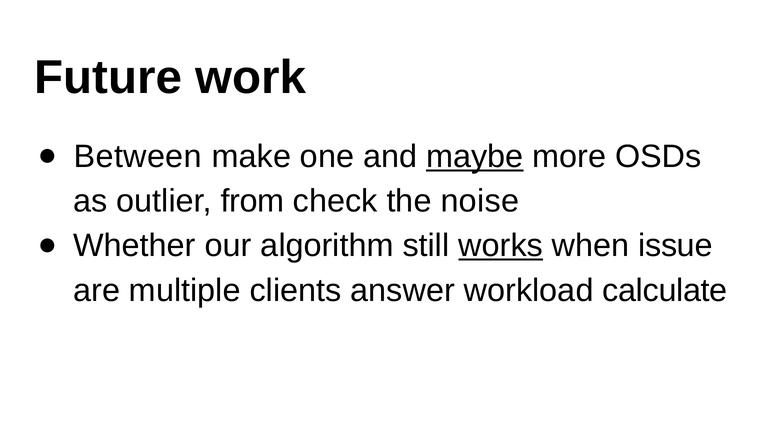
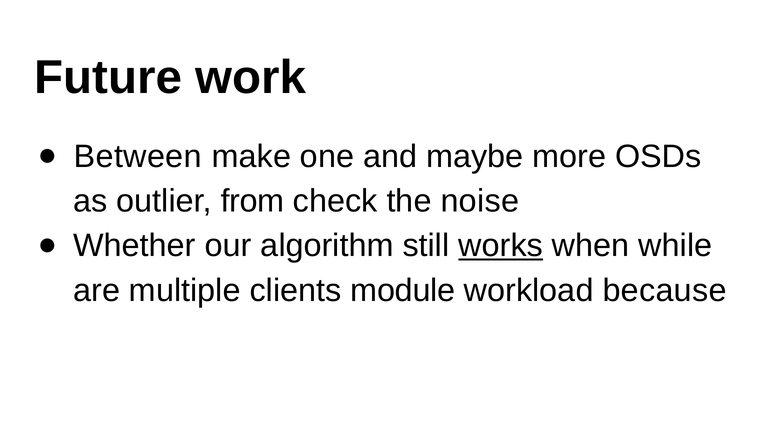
maybe underline: present -> none
issue: issue -> while
answer: answer -> module
calculate: calculate -> because
